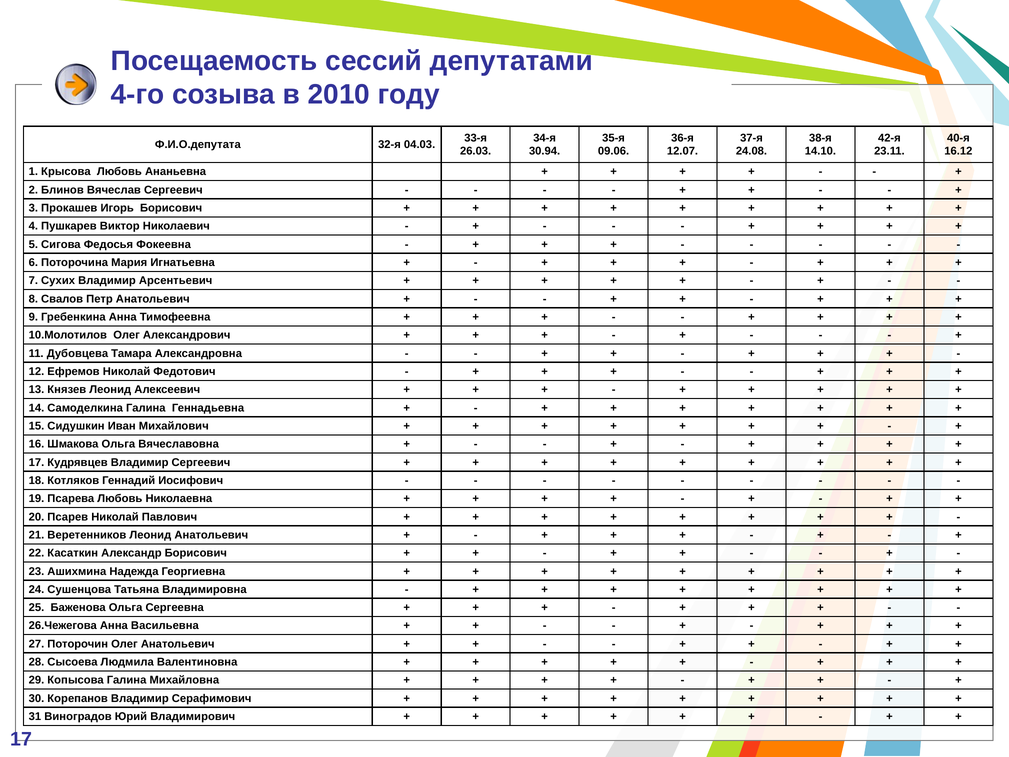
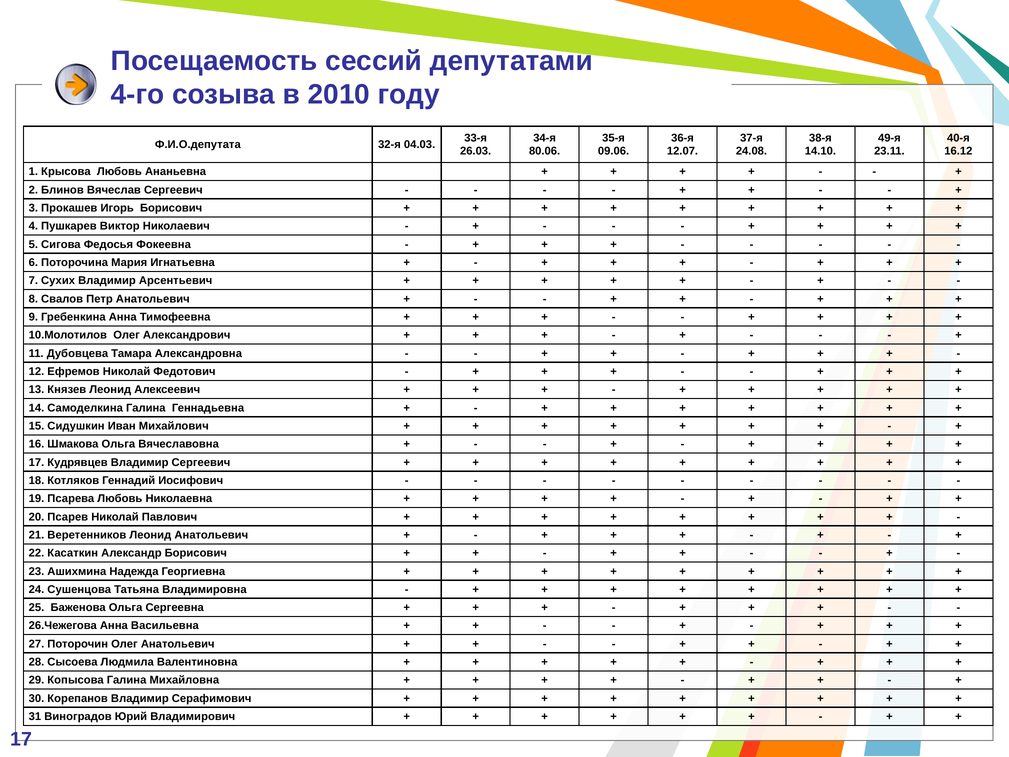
42-я: 42-я -> 49-я
30.94: 30.94 -> 80.06
